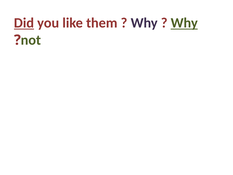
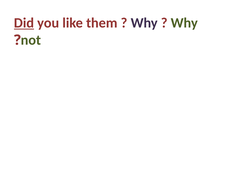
Why at (184, 23) underline: present -> none
